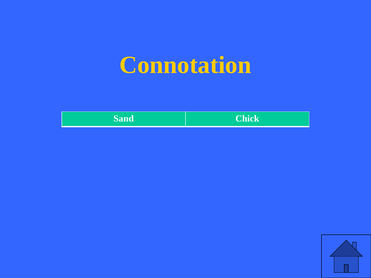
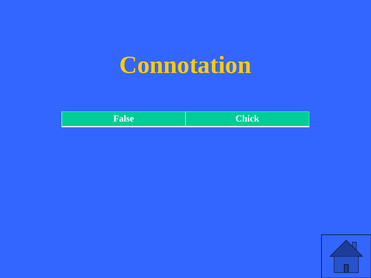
Sand: Sand -> False
